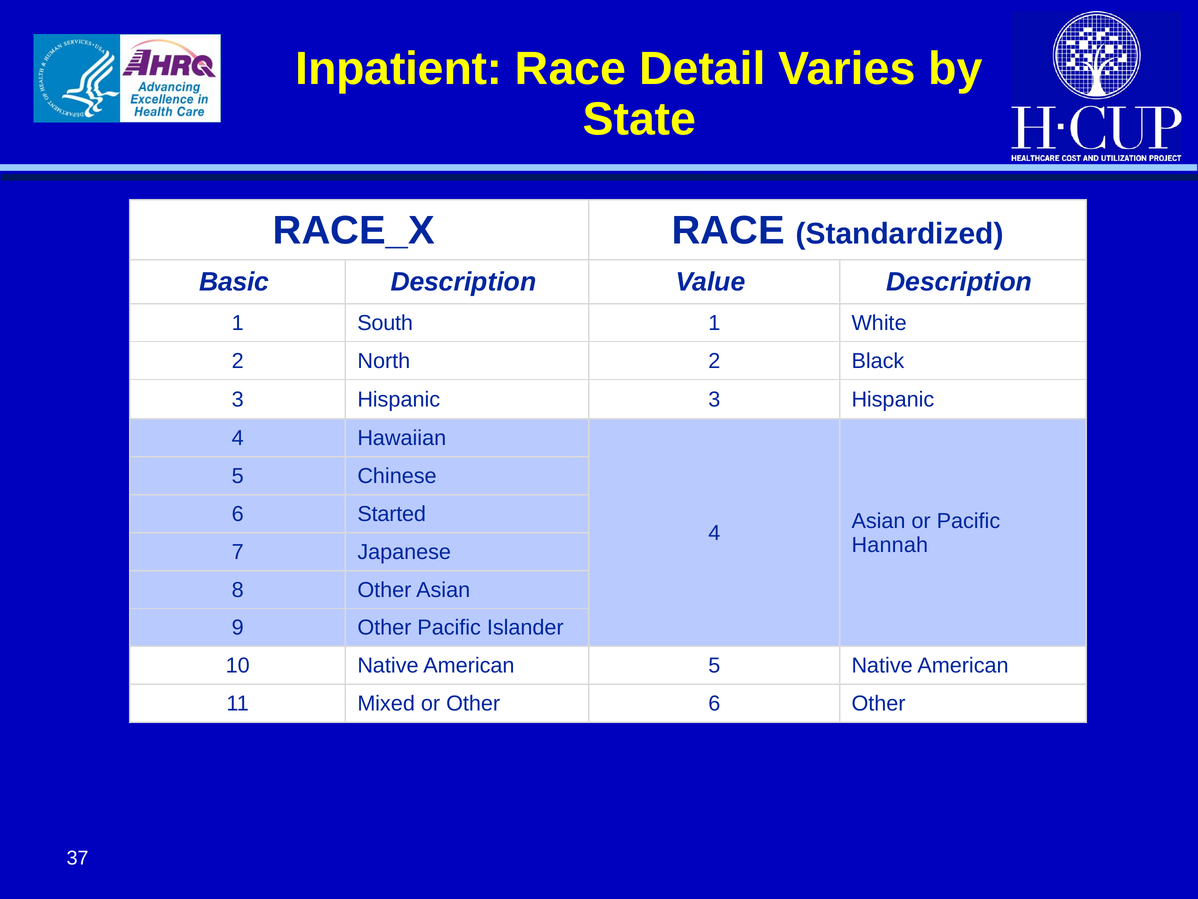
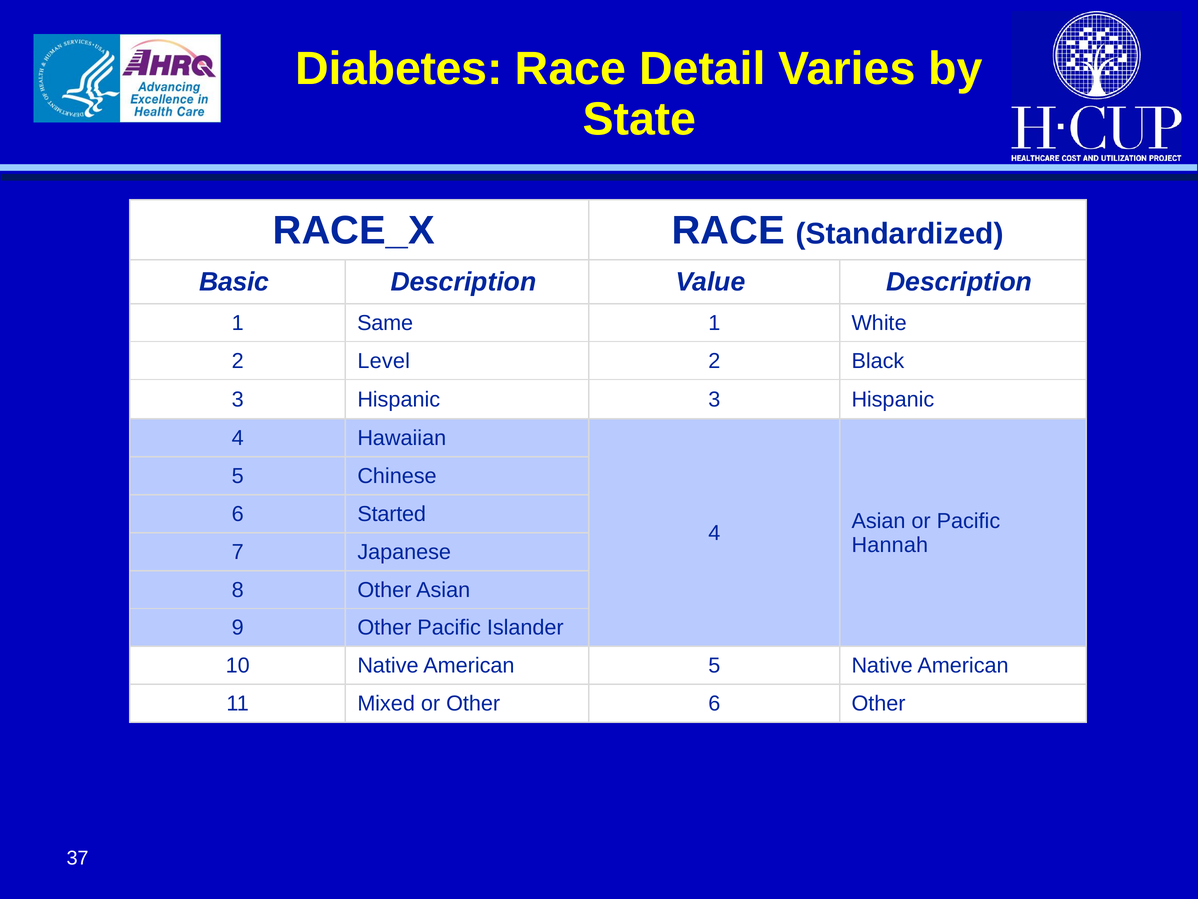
Inpatient: Inpatient -> Diabetes
South: South -> Same
North: North -> Level
